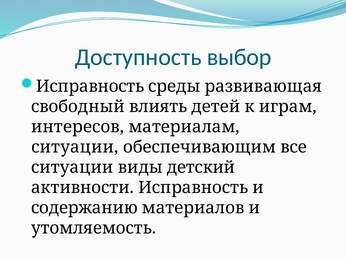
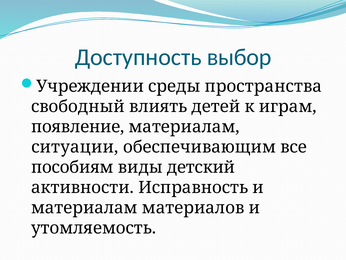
Исправность at (90, 86): Исправность -> Учреждении
развивающая: развивающая -> пространства
интересов: интересов -> появление
ситуации at (72, 167): ситуации -> пособиям
содержанию at (84, 207): содержанию -> материалам
